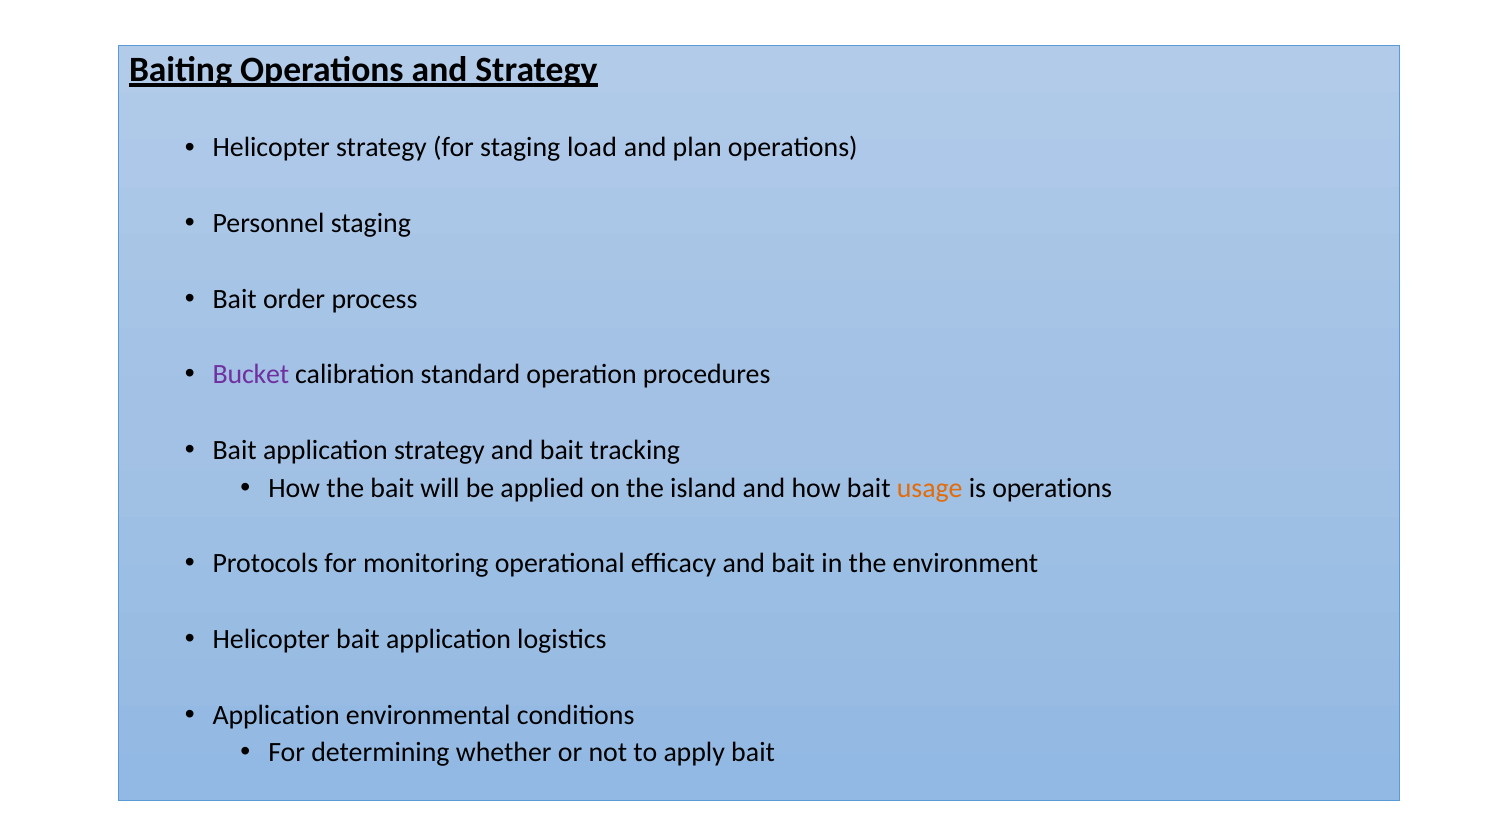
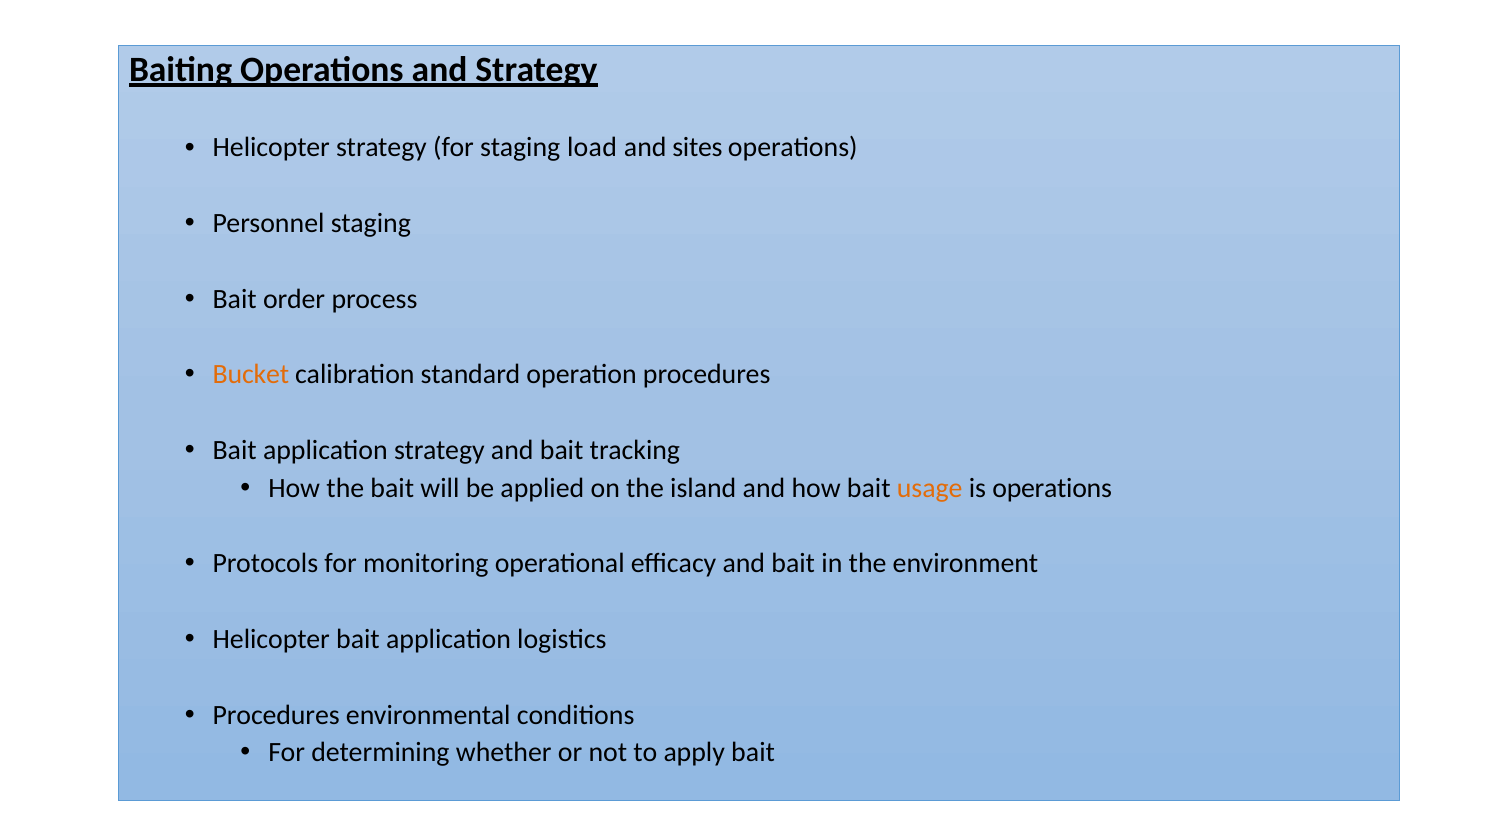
plan: plan -> sites
Bucket colour: purple -> orange
Application at (276, 715): Application -> Procedures
